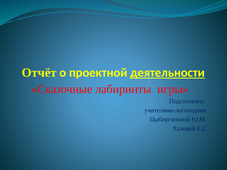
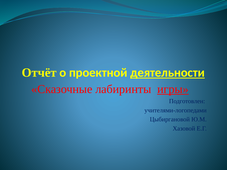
игры underline: none -> present
